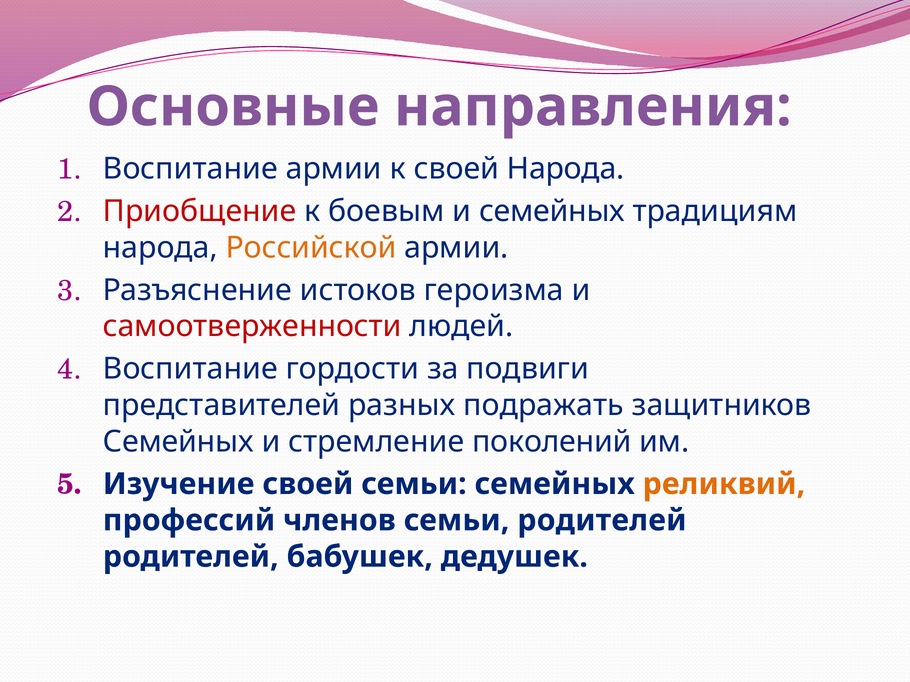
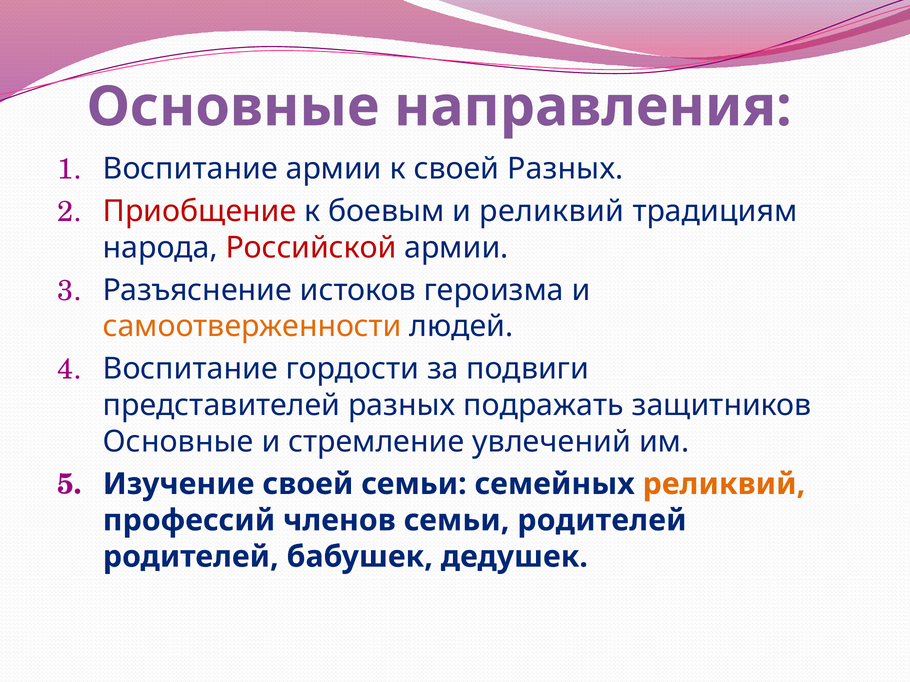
своей Народа: Народа -> Разных
и семейных: семейных -> реликвий
Российской colour: orange -> red
самоотверженности colour: red -> orange
Семейных at (178, 442): Семейных -> Основные
поколений: поколений -> увлечений
